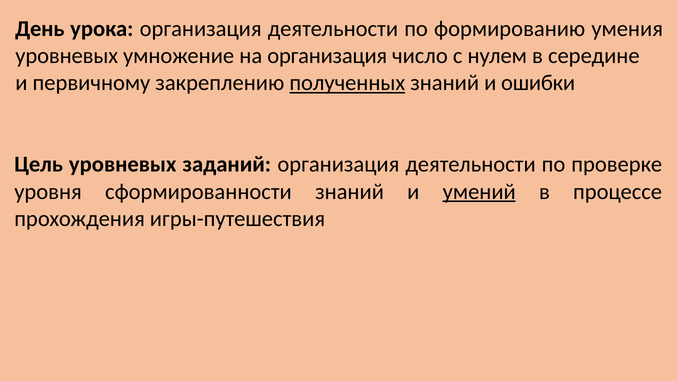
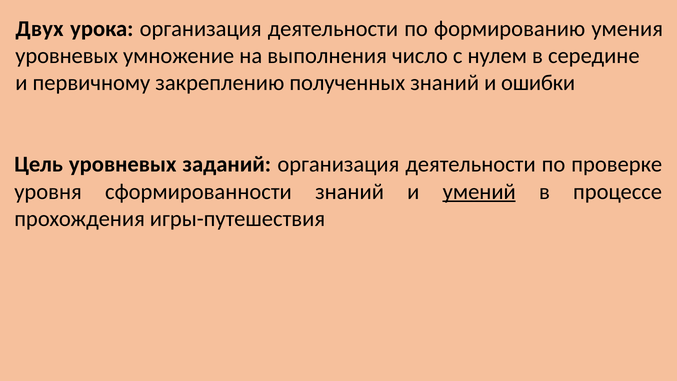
День: День -> Двух
на организация: организация -> выполнения
полученных underline: present -> none
